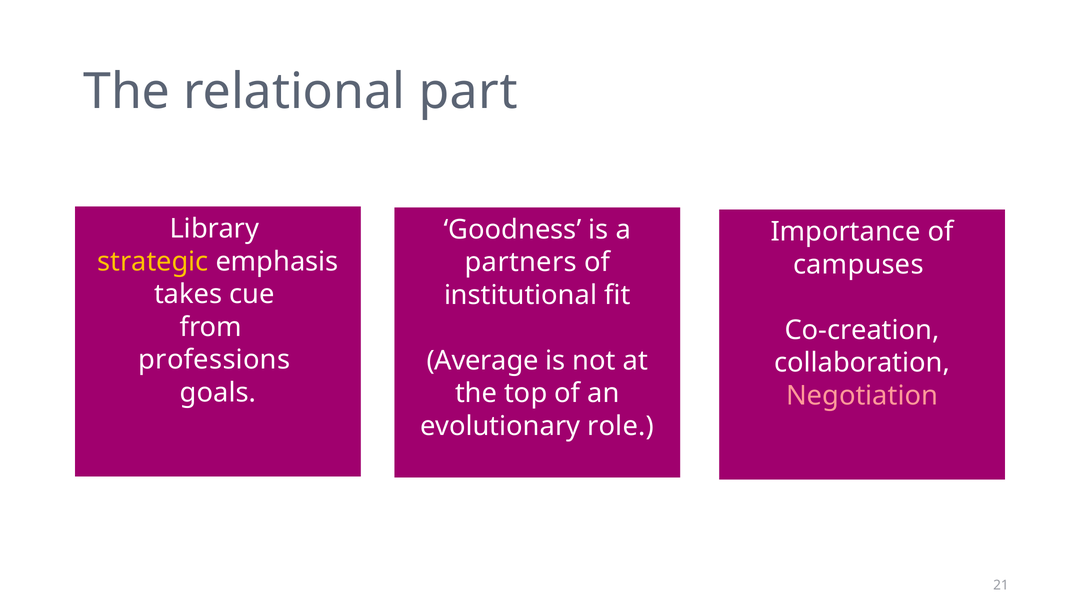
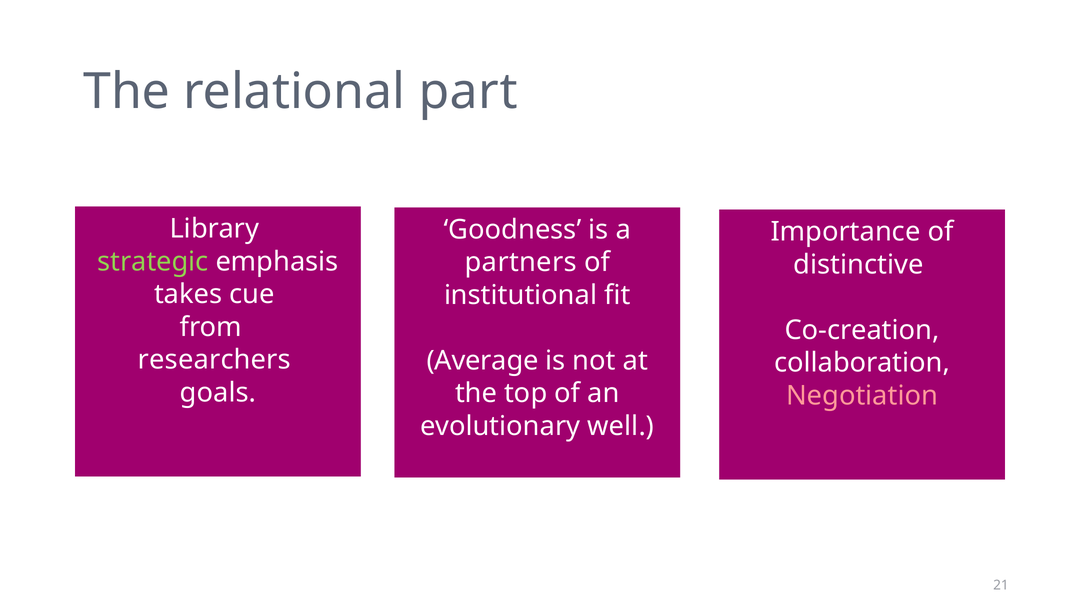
strategic colour: yellow -> light green
campuses: campuses -> distinctive
professions: professions -> researchers
role: role -> well
